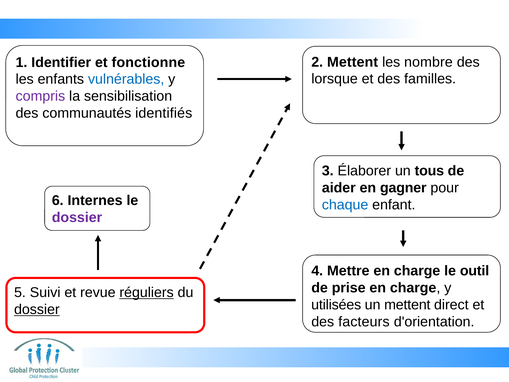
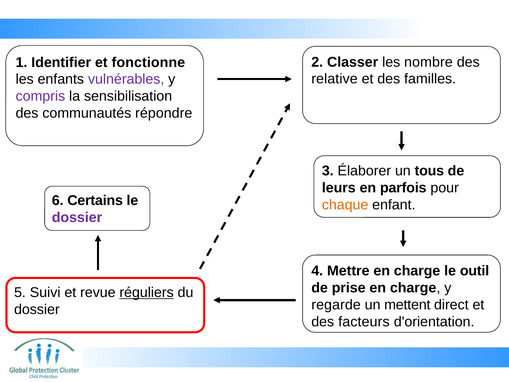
2 Mettent: Mettent -> Classer
lorsque: lorsque -> relative
vulnérables colour: blue -> purple
identifiés: identifiés -> répondre
aider: aider -> leurs
gagner: gagner -> parfois
Internes: Internes -> Certains
chaque colour: blue -> orange
utilisées: utilisées -> regarde
dossier at (37, 309) underline: present -> none
